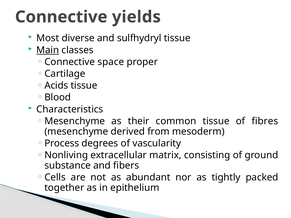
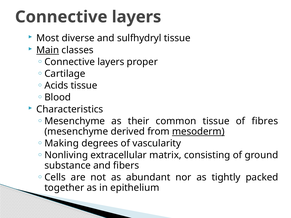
yields at (136, 17): yields -> layers
space at (111, 62): space -> layers
mesoderm underline: none -> present
Process: Process -> Making
